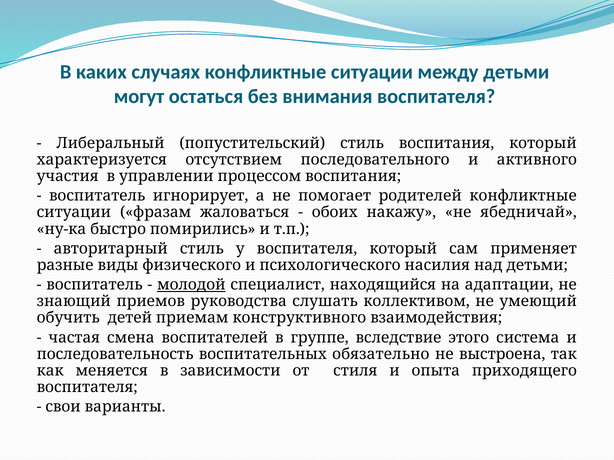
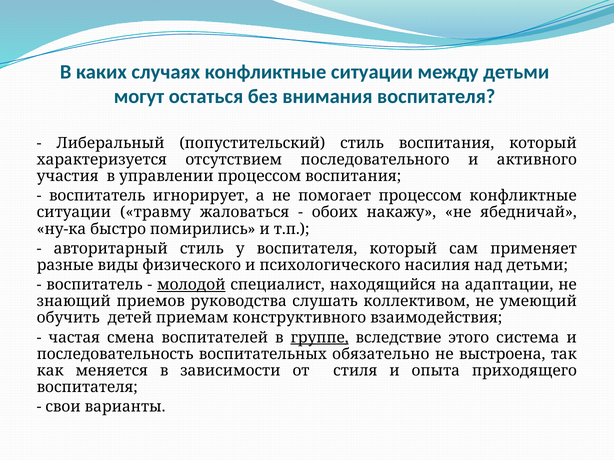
помогает родителей: родителей -> процессом
фразам: фразам -> травму
группе underline: none -> present
